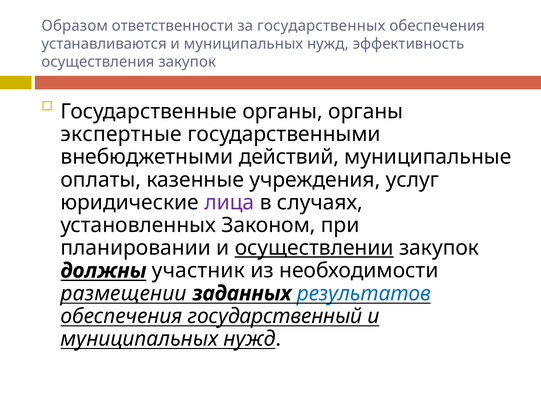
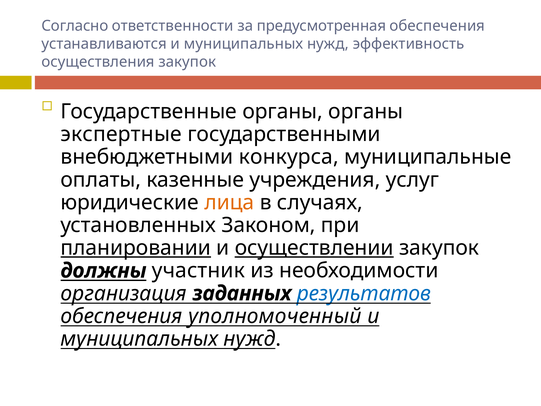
Образом: Образом -> Согласно
государственных: государственных -> предусмотренная
действий: действий -> конкурса
лица colour: purple -> orange
планировании underline: none -> present
размещении: размещении -> организация
государственный: государственный -> уполномоченный
